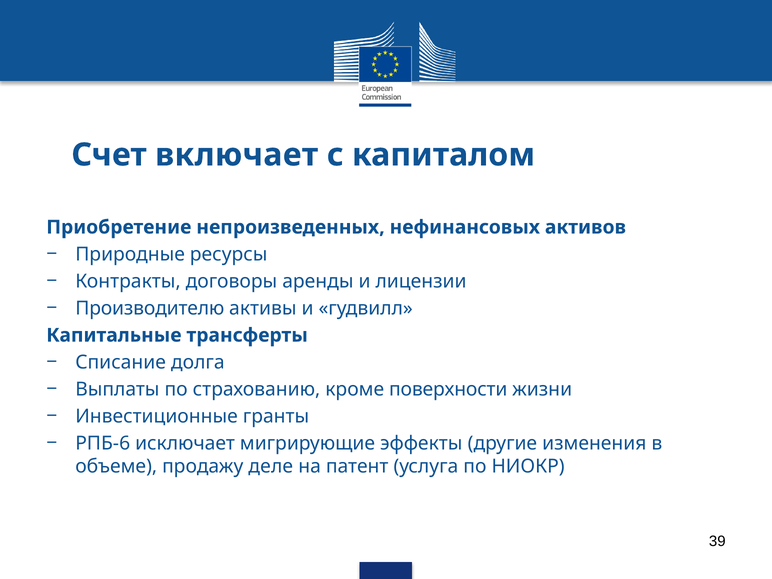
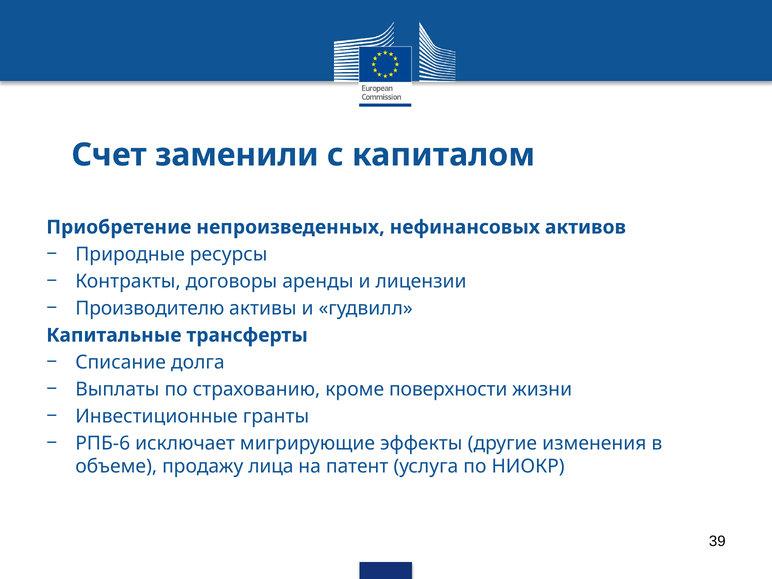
включает: включает -> заменили
деле: деле -> лица
